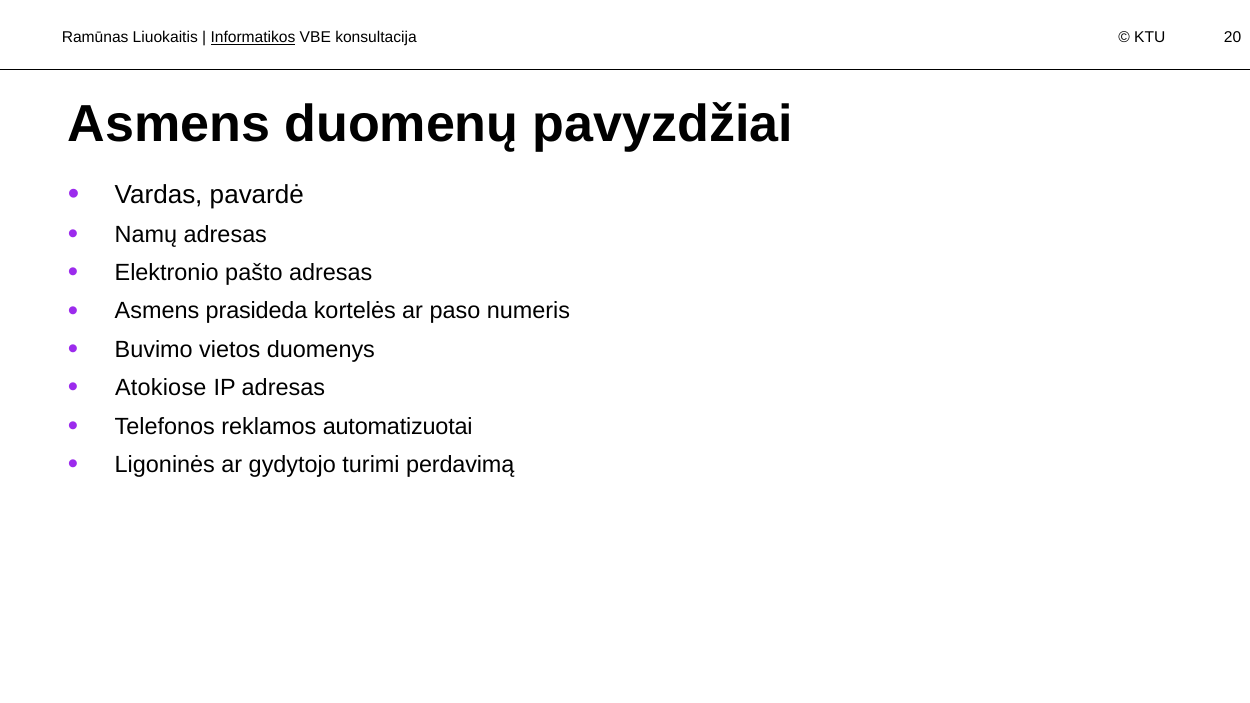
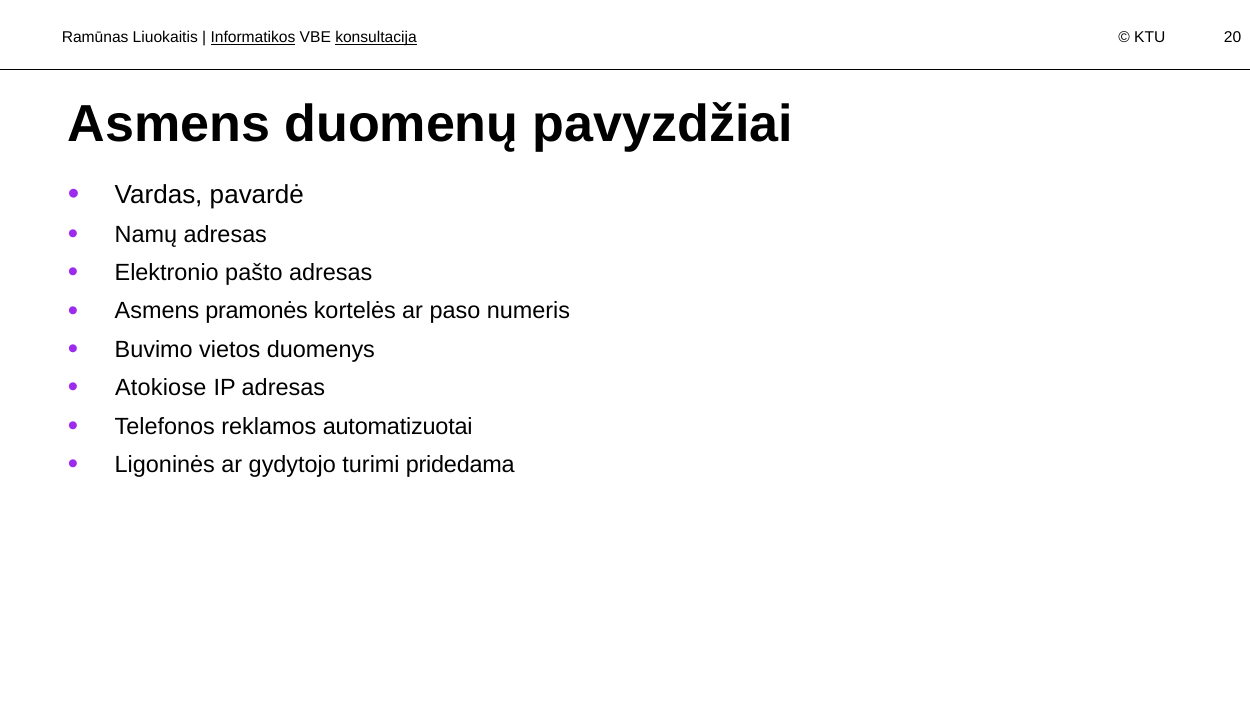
konsultacija underline: none -> present
prasideda: prasideda -> pramonės
perdavimą: perdavimą -> pridedama
